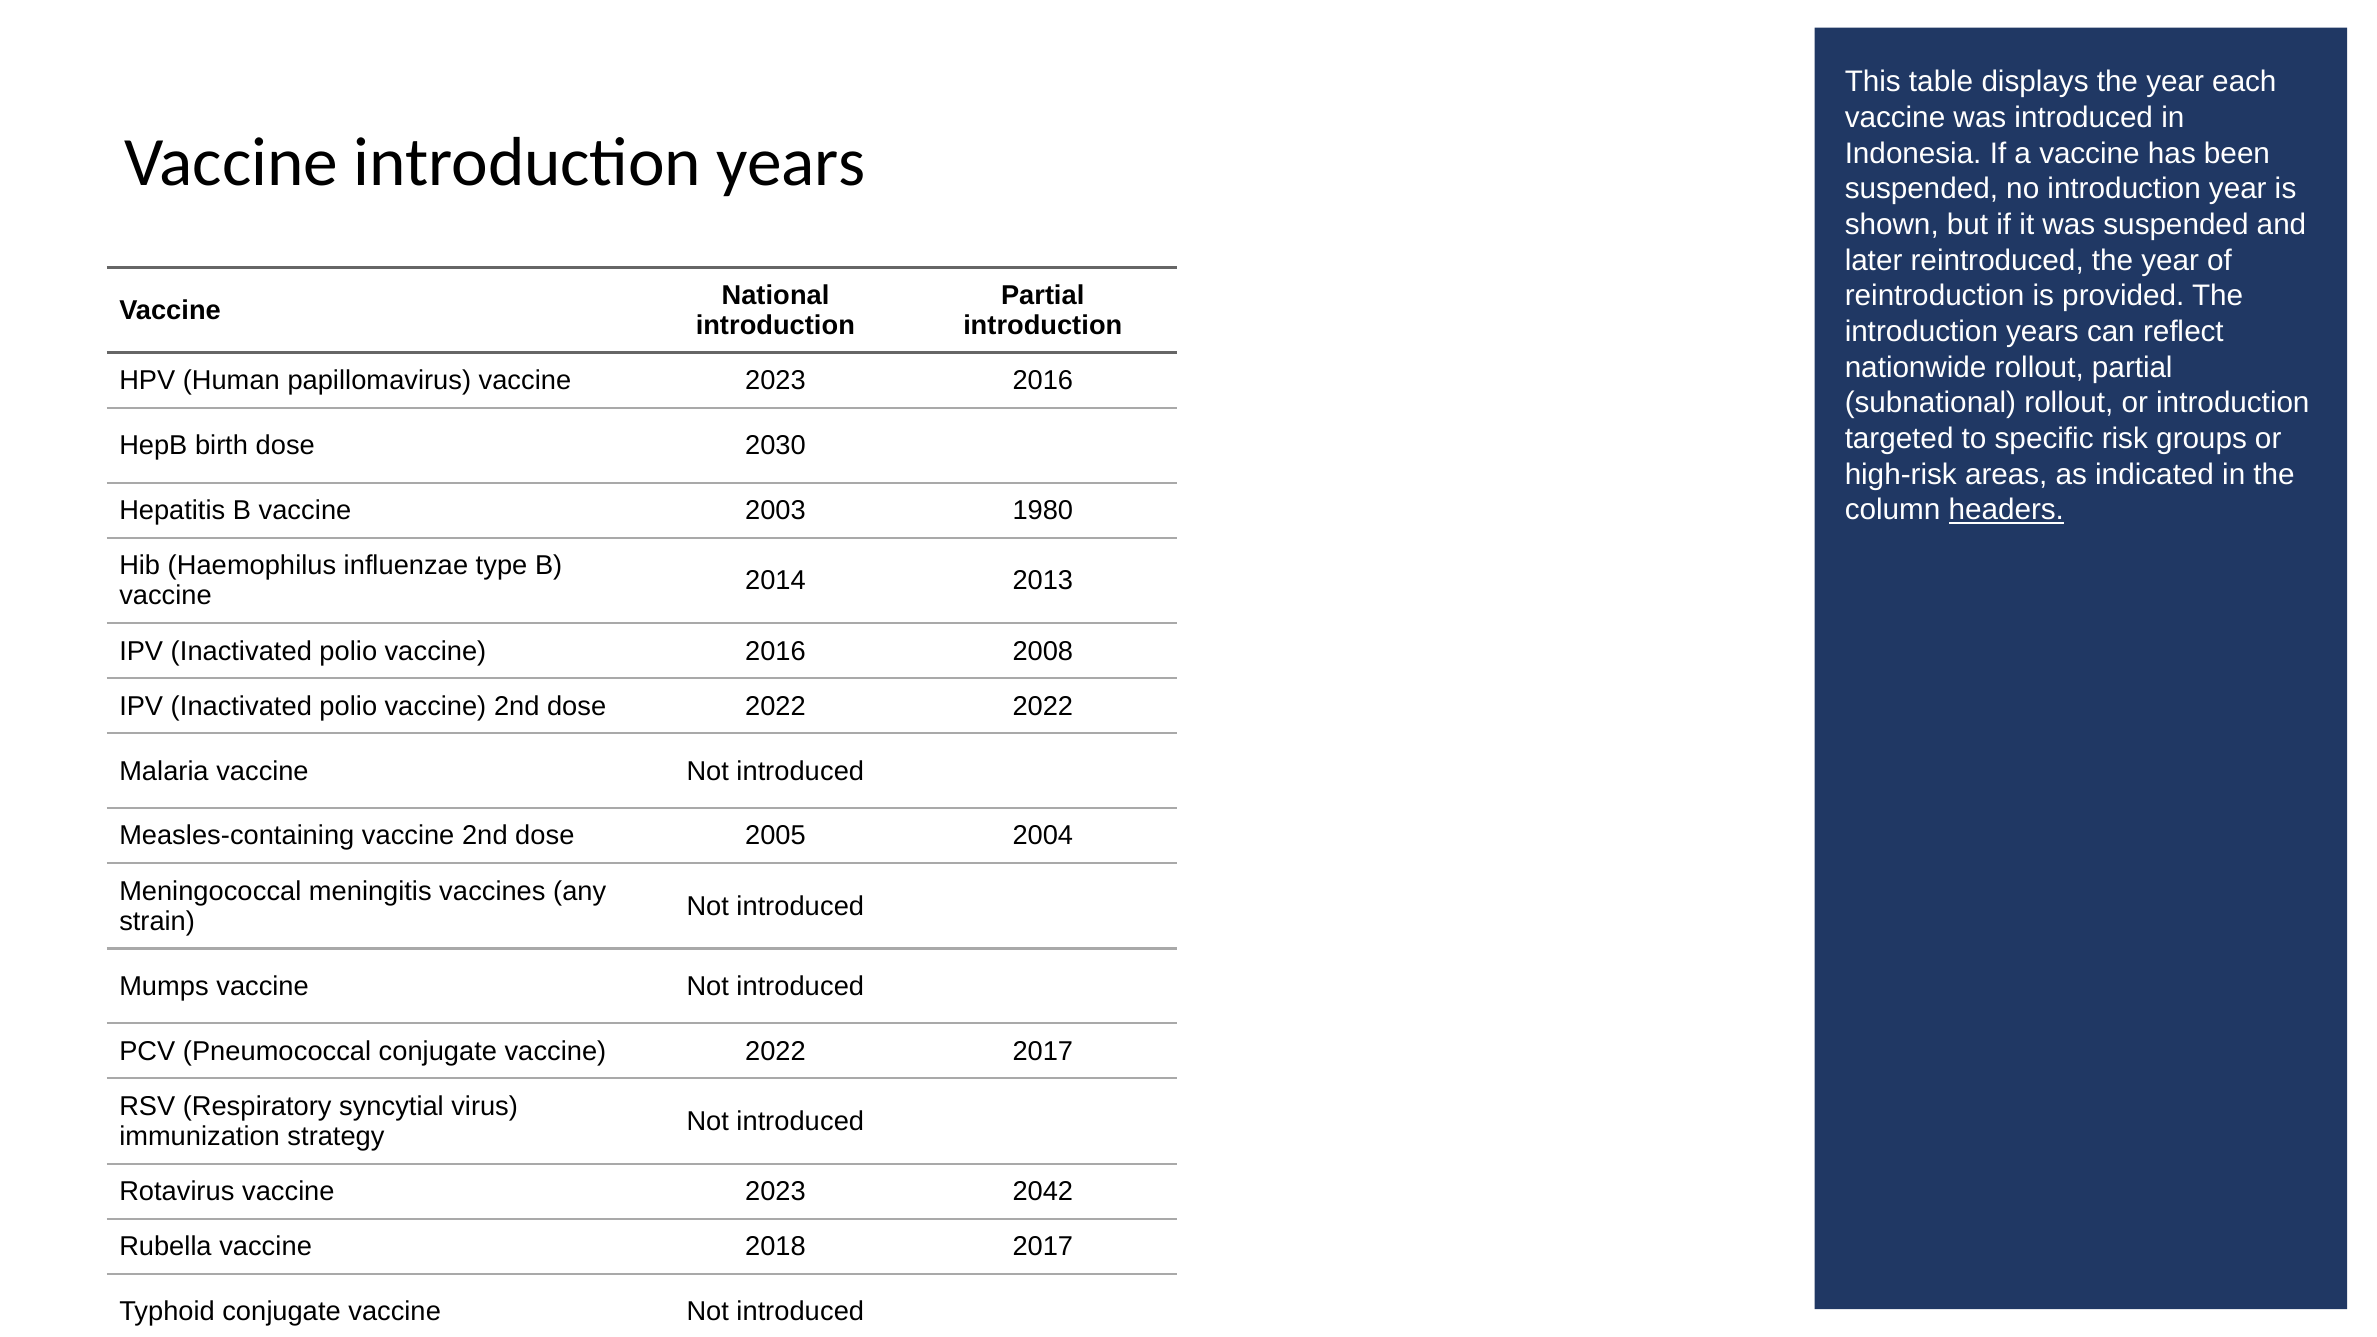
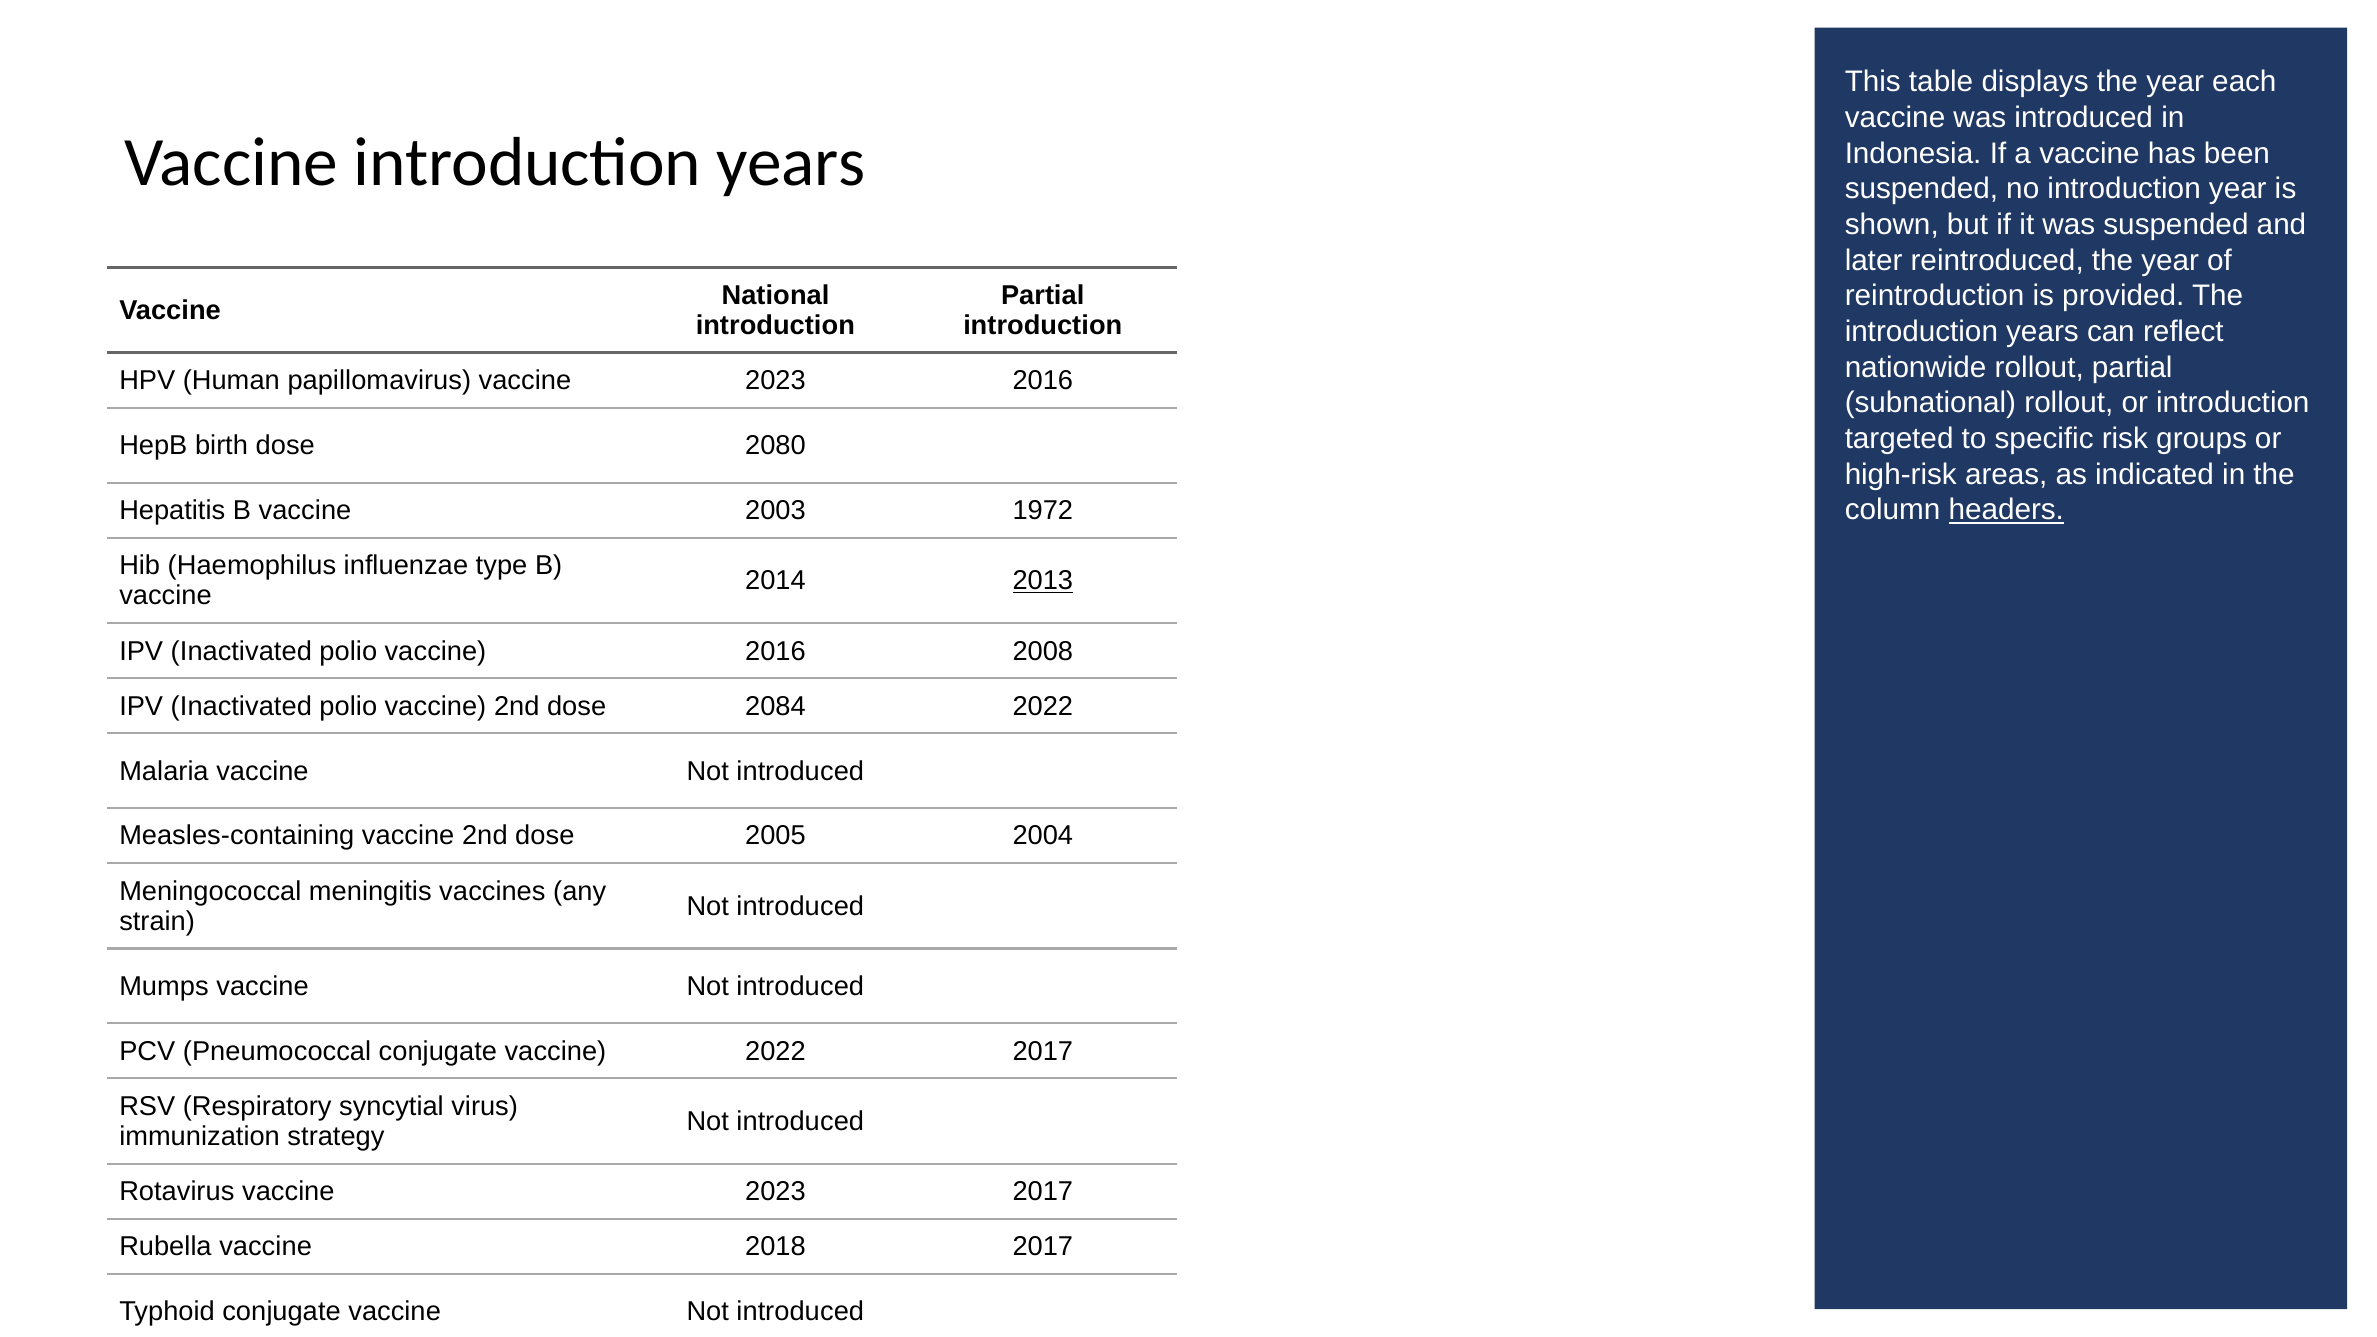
2030: 2030 -> 2080
1980: 1980 -> 1972
2013 underline: none -> present
dose 2022: 2022 -> 2084
2023 2042: 2042 -> 2017
